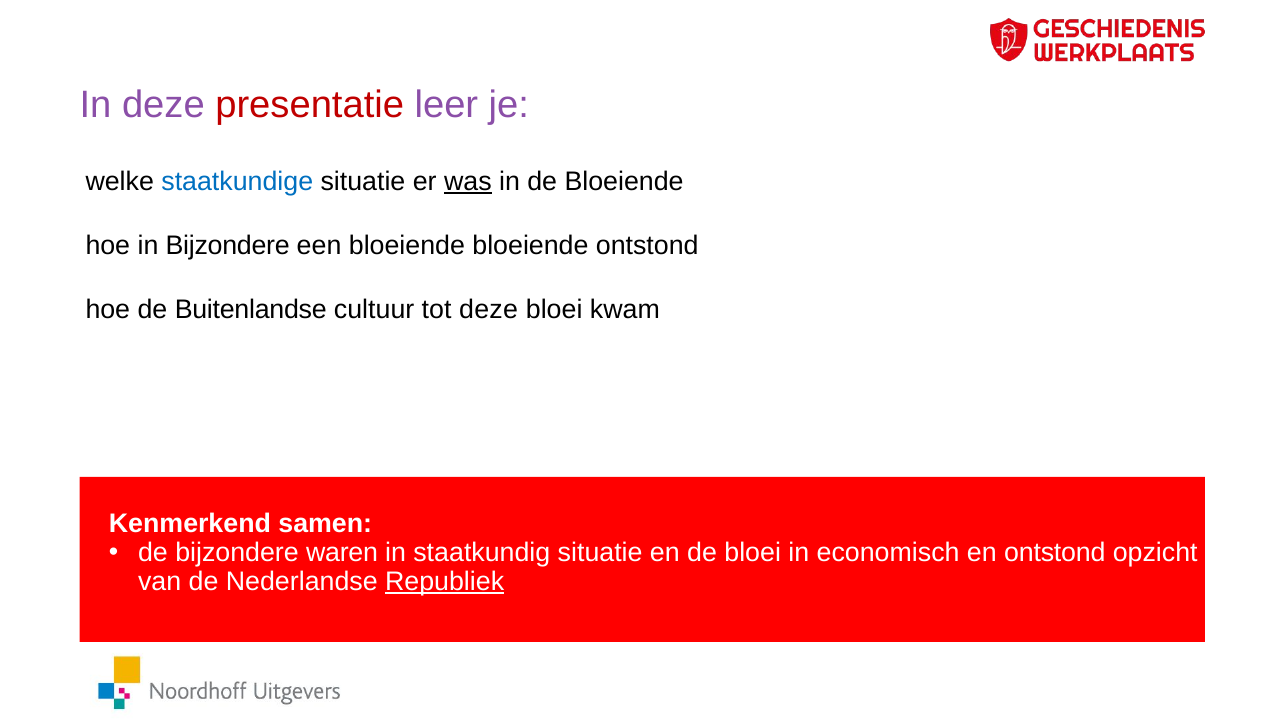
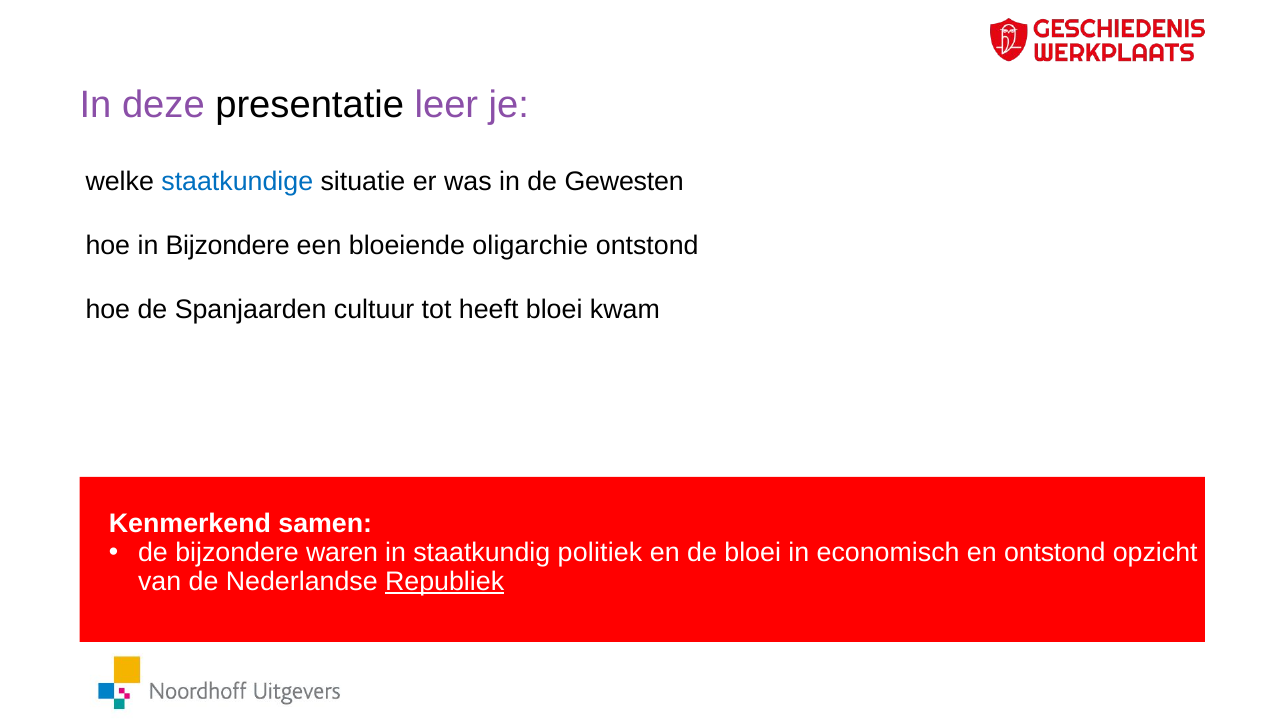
presentatie colour: red -> black
was underline: present -> none
de Bloeiende: Bloeiende -> Gewesten
bloeiende bloeiende: bloeiende -> oligarchie
Buitenlandse: Buitenlandse -> Spanjaarden
tot deze: deze -> heeft
staatkundig situatie: situatie -> politiek
